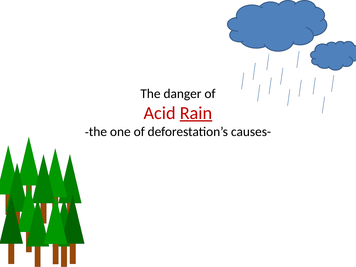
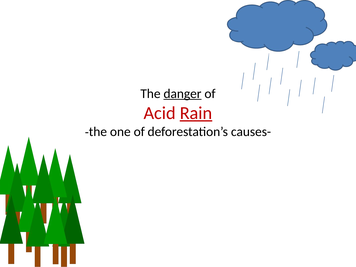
danger underline: none -> present
